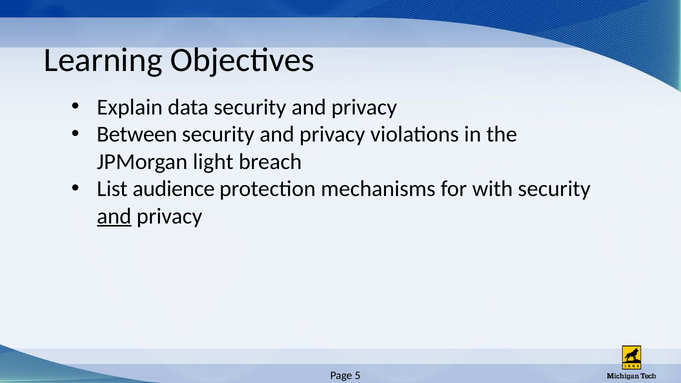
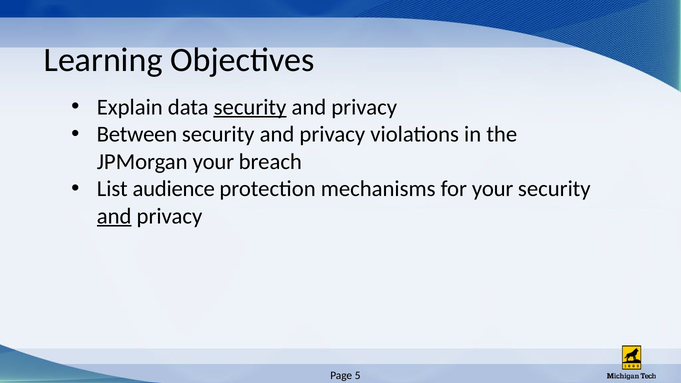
security at (250, 107) underline: none -> present
JPMorgan light: light -> your
for with: with -> your
